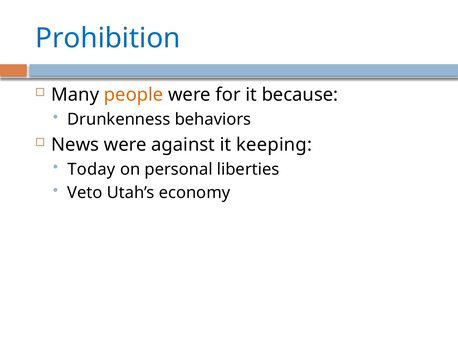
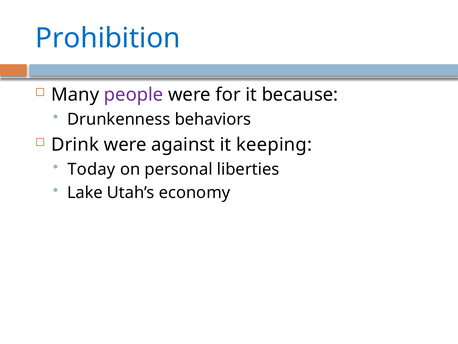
people colour: orange -> purple
News: News -> Drink
Veto: Veto -> Lake
